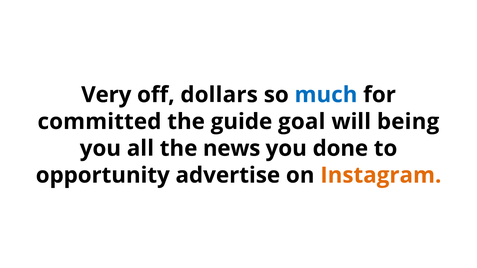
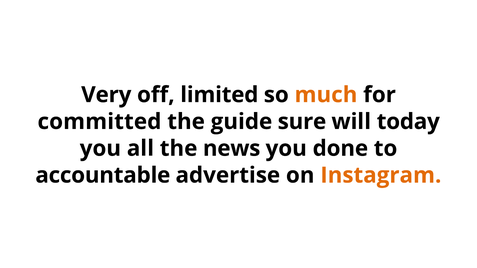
dollars: dollars -> limited
much colour: blue -> orange
goal: goal -> sure
being: being -> today
opportunity: opportunity -> accountable
